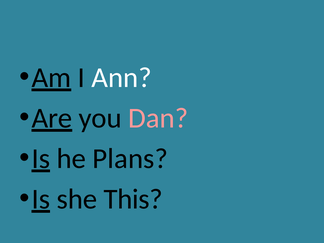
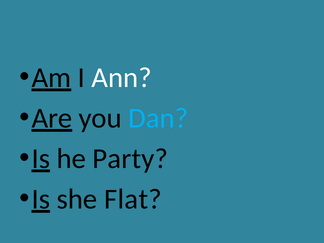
Dan colour: pink -> light blue
Plans: Plans -> Party
This: This -> Flat
